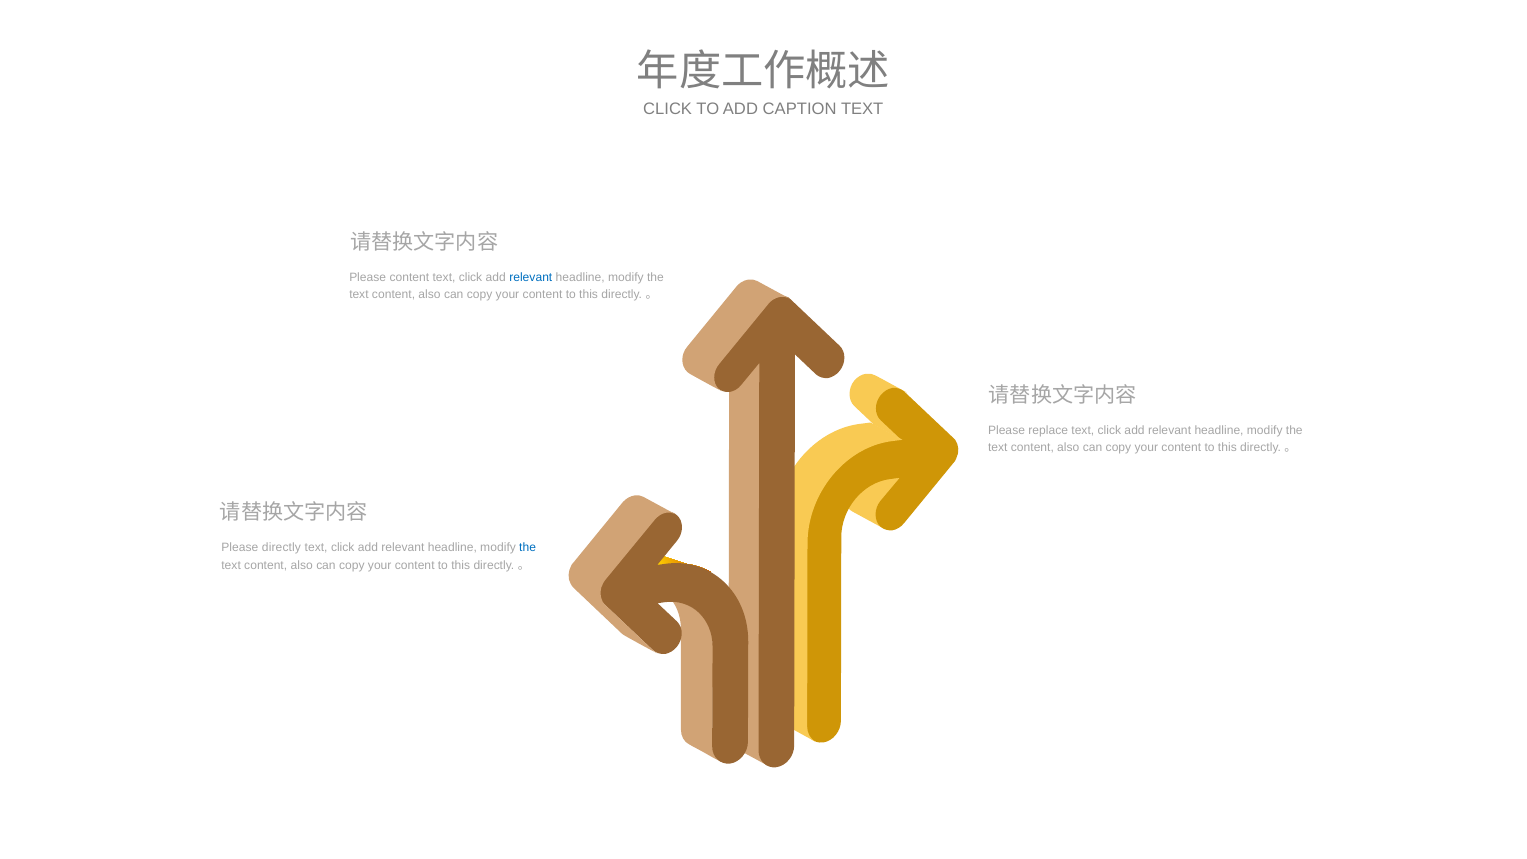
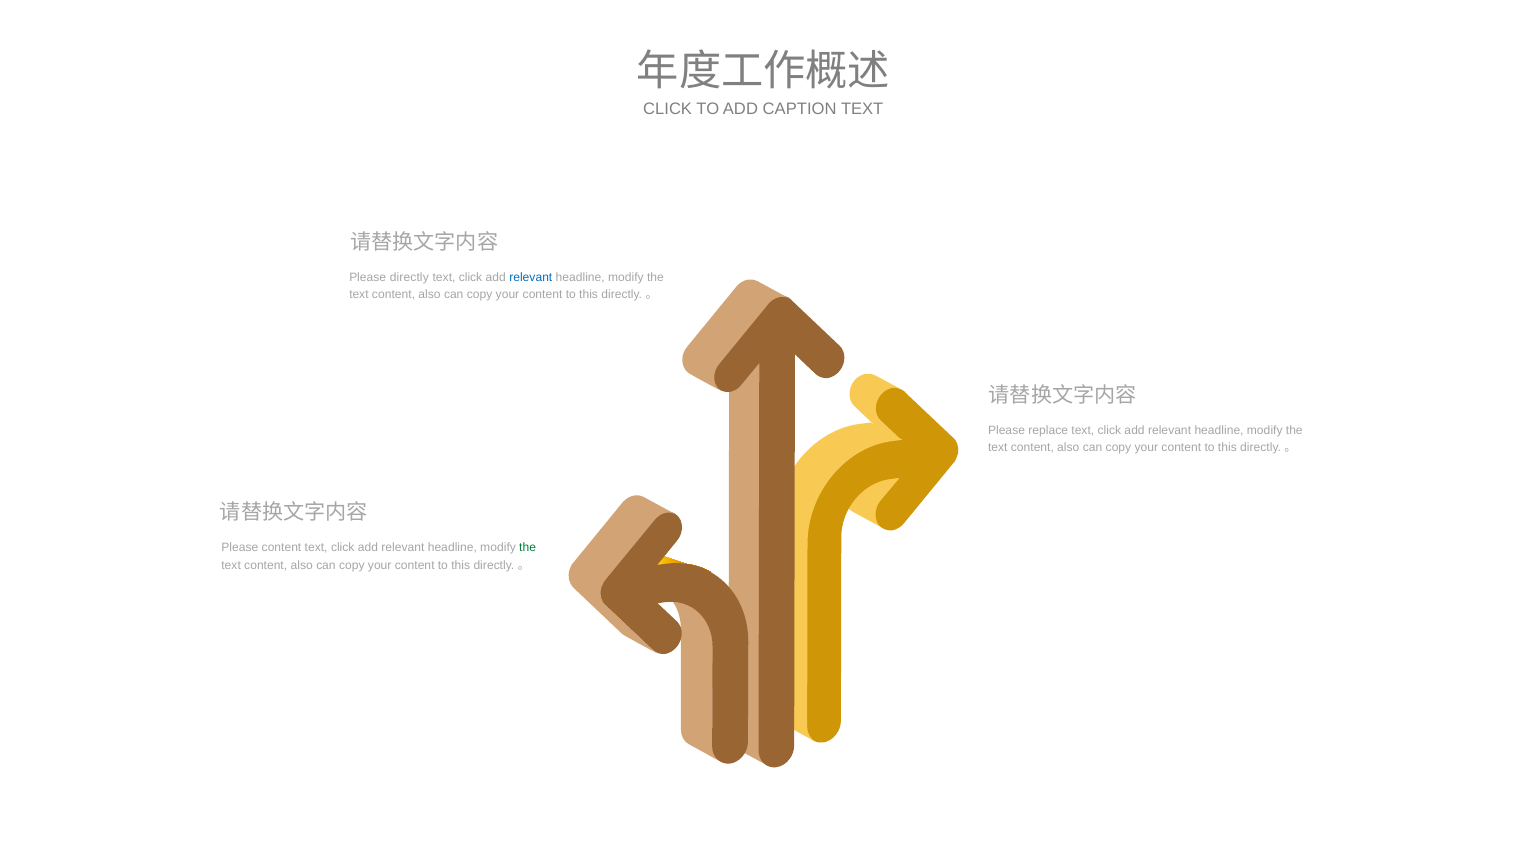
Please content: content -> directly
Please directly: directly -> content
the at (528, 548) colour: blue -> green
